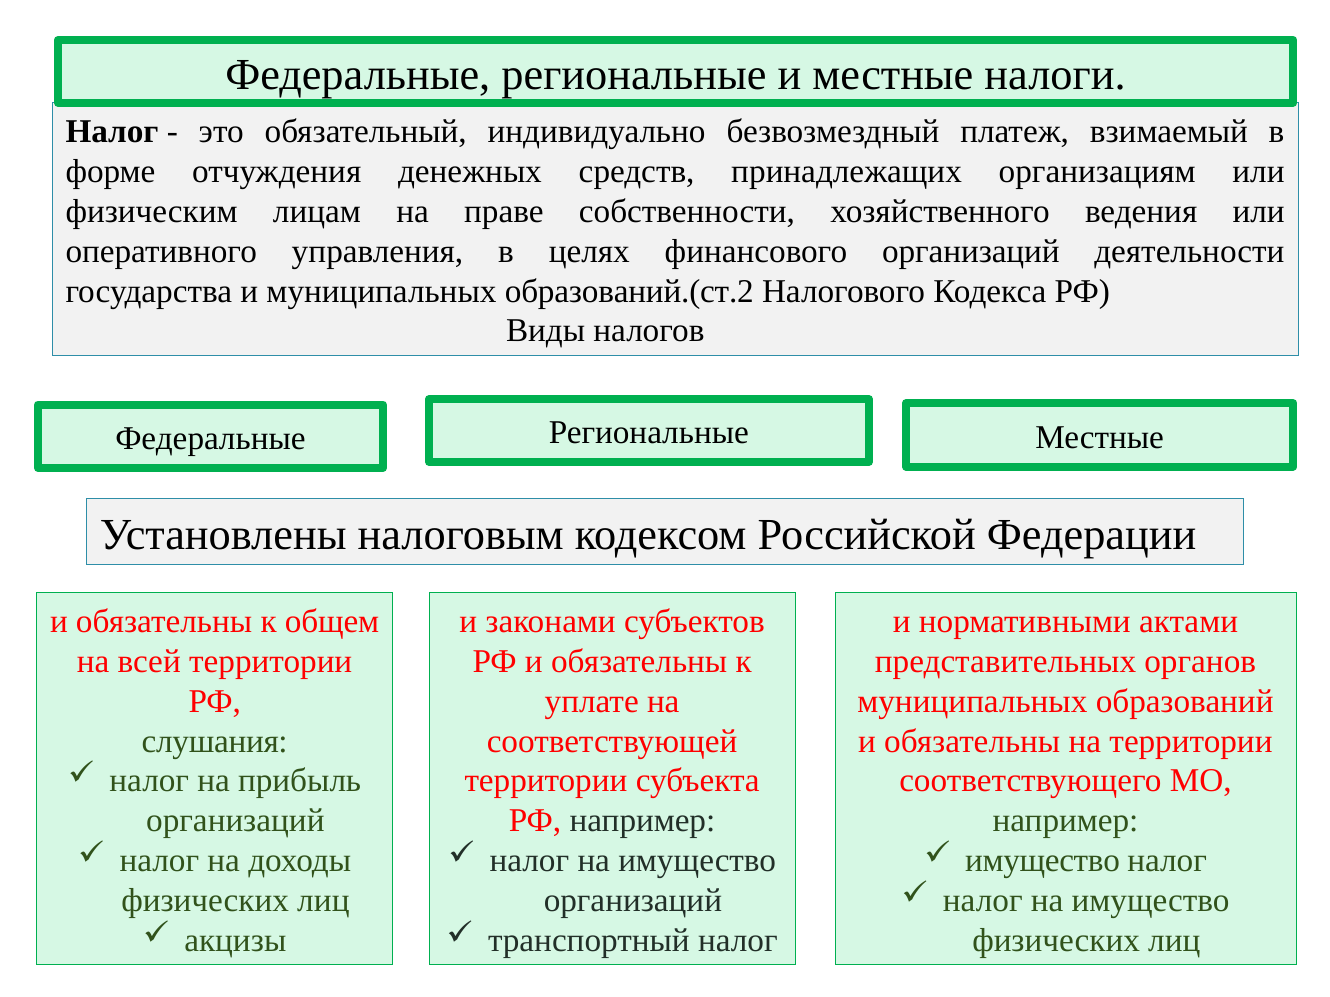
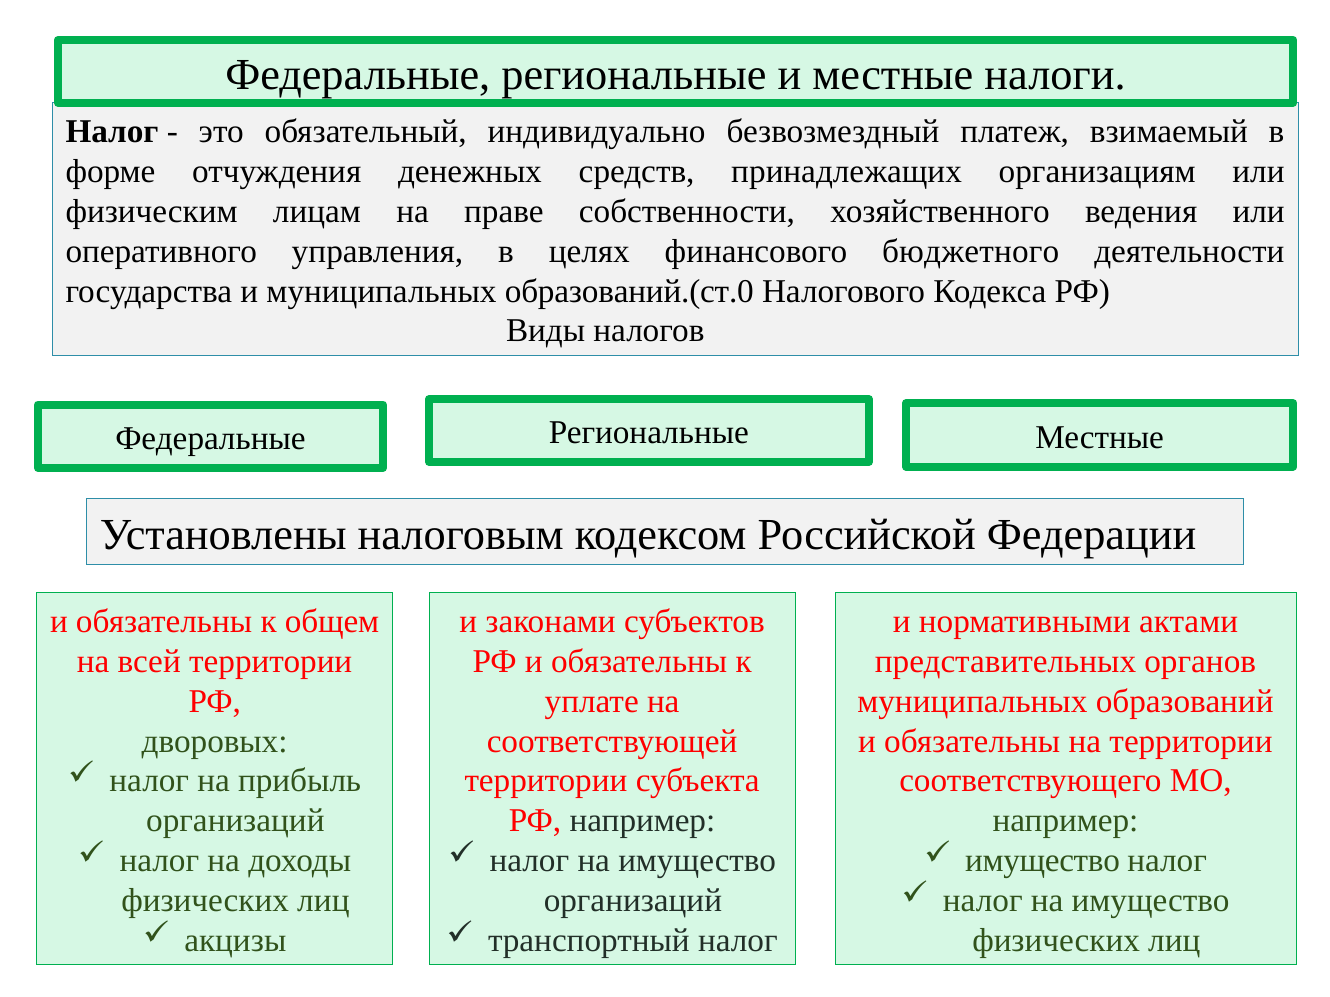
финансового организаций: организаций -> бюджетного
образований.(ст.2: образований.(ст.2 -> образований.(ст.0
слушания: слушания -> дворовых
